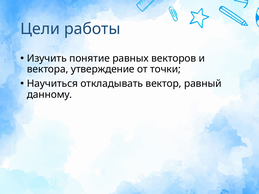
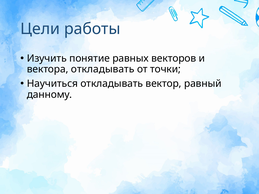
вектора утверждение: утверждение -> откладывать
